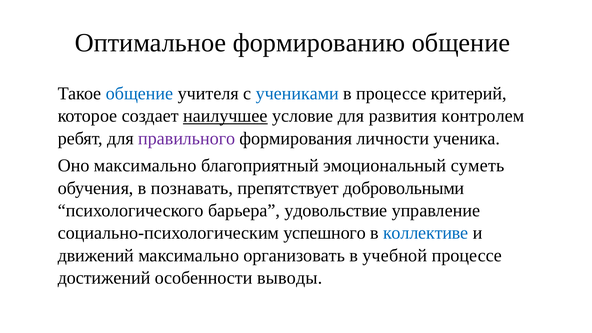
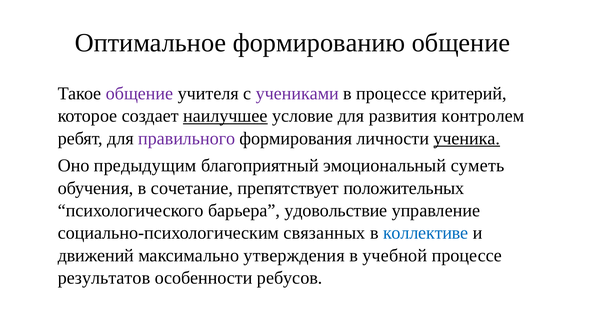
общение at (140, 94) colour: blue -> purple
учениками colour: blue -> purple
ученика underline: none -> present
Оно максимально: максимально -> предыдущим
познавать: познавать -> сочетание
добровольными: добровольными -> положительных
успешного: успешного -> связанных
организовать: организовать -> утверждения
достижений: достижений -> результатов
выводы: выводы -> ребусов
